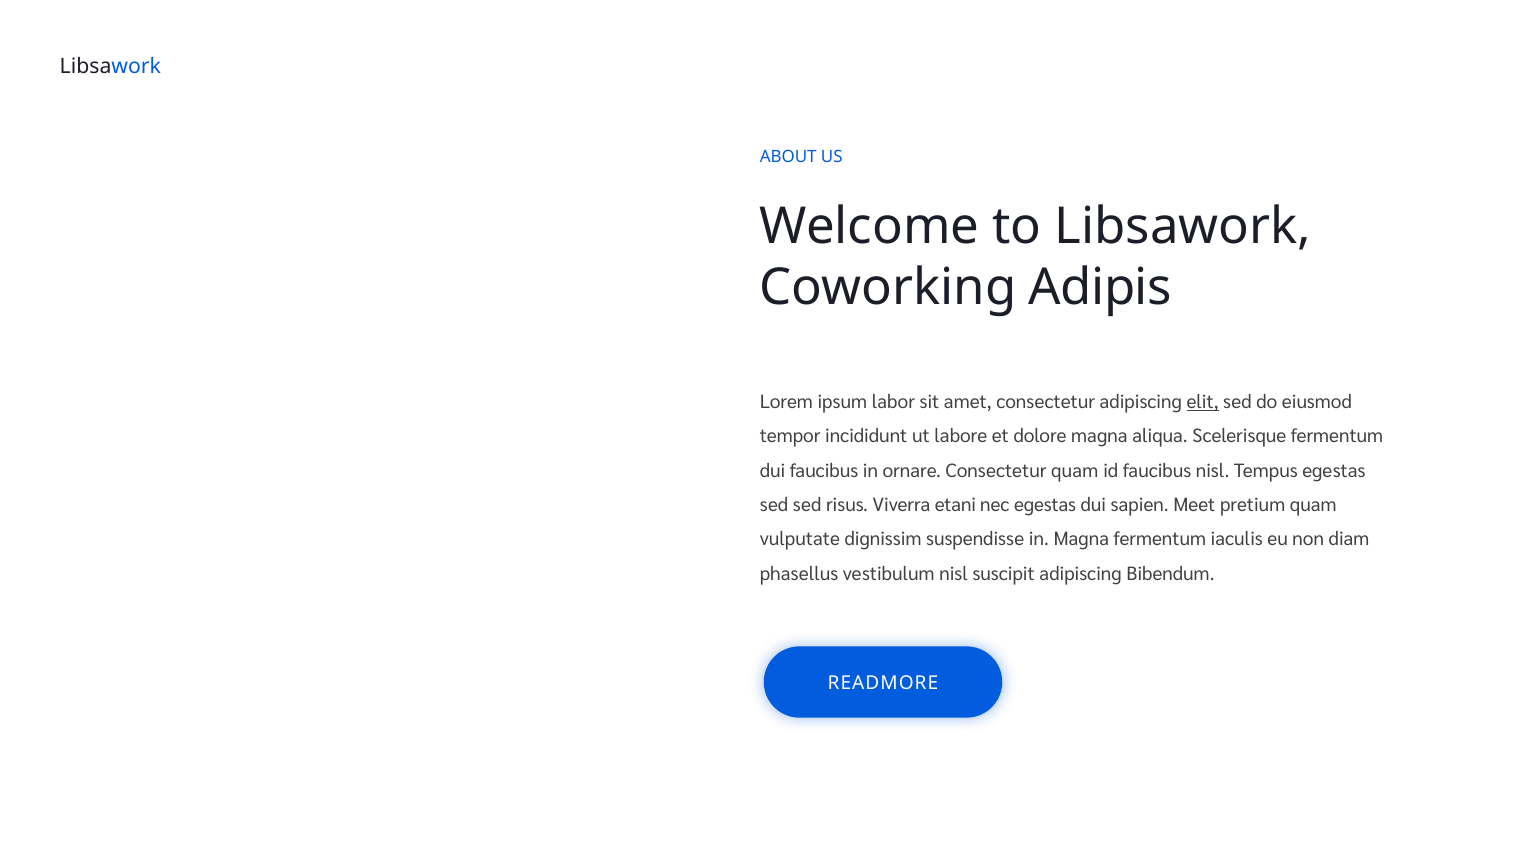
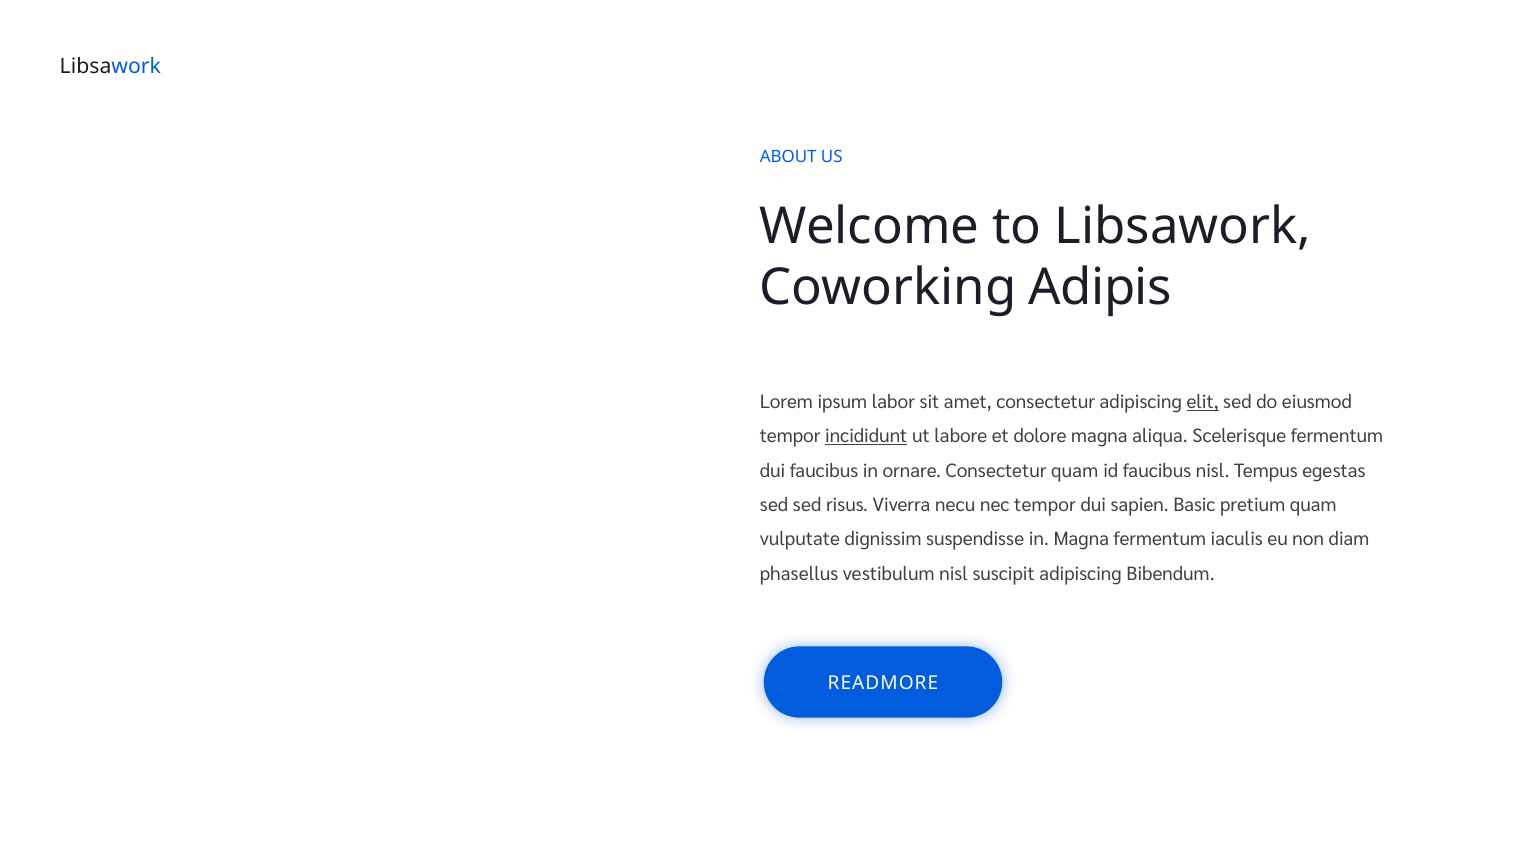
incididunt underline: none -> present
etani: etani -> necu
nec egestas: egestas -> tempor
Meet: Meet -> Basic
